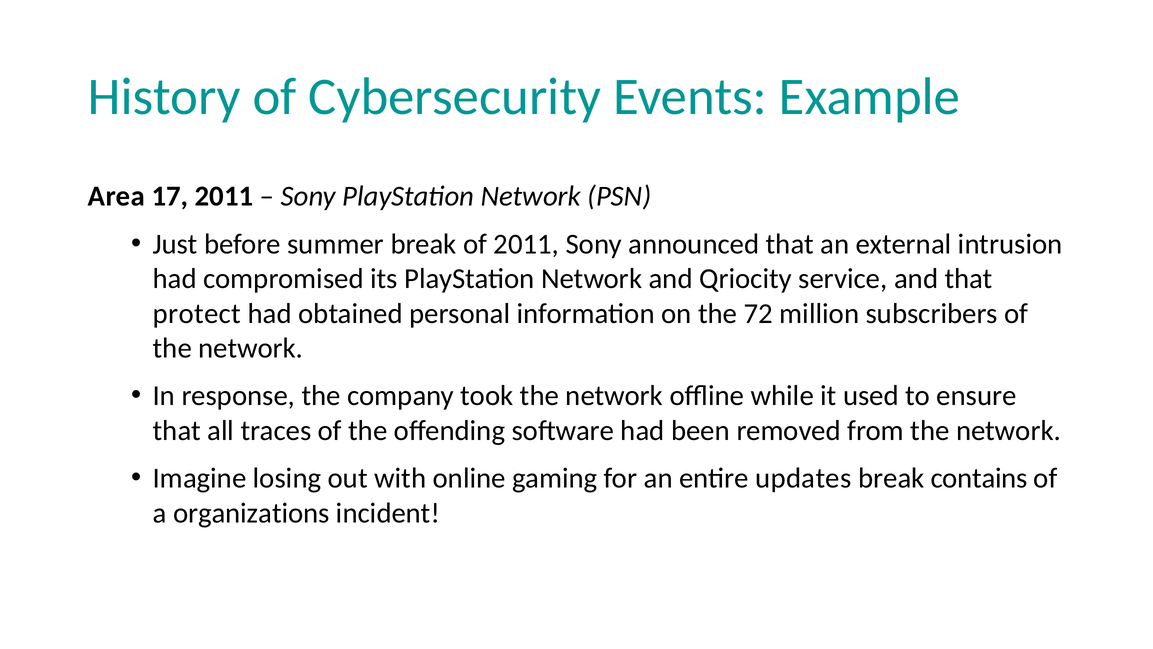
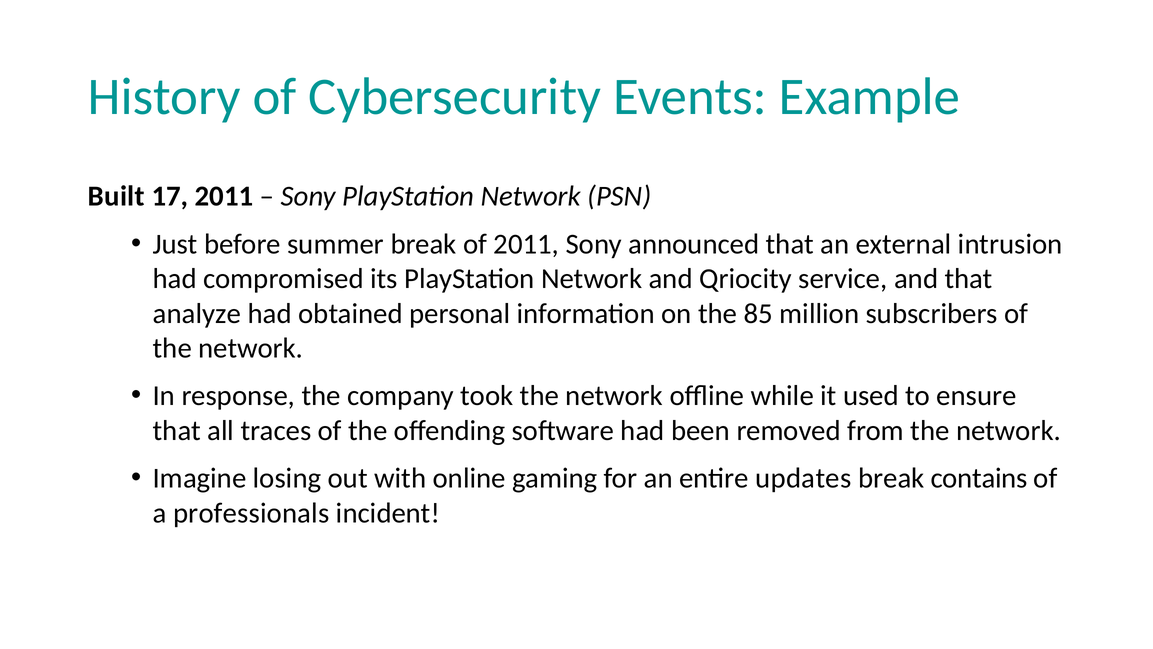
Area: Area -> Built
protect: protect -> analyze
72: 72 -> 85
organizations: organizations -> professionals
